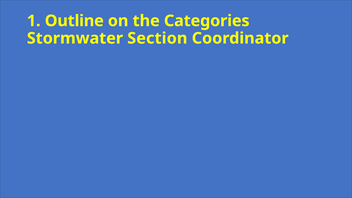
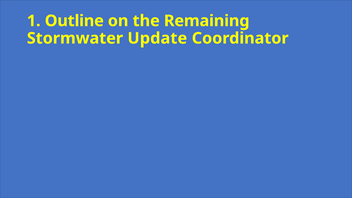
Categories: Categories -> Remaining
Section: Section -> Update
